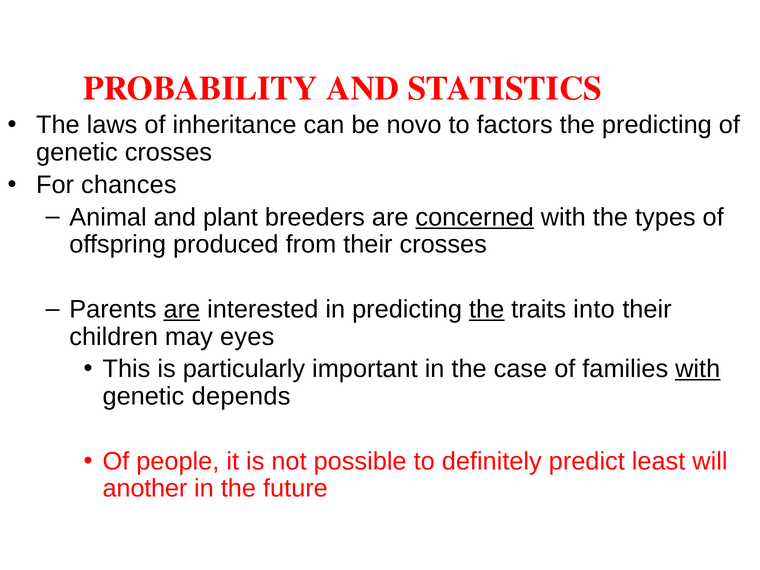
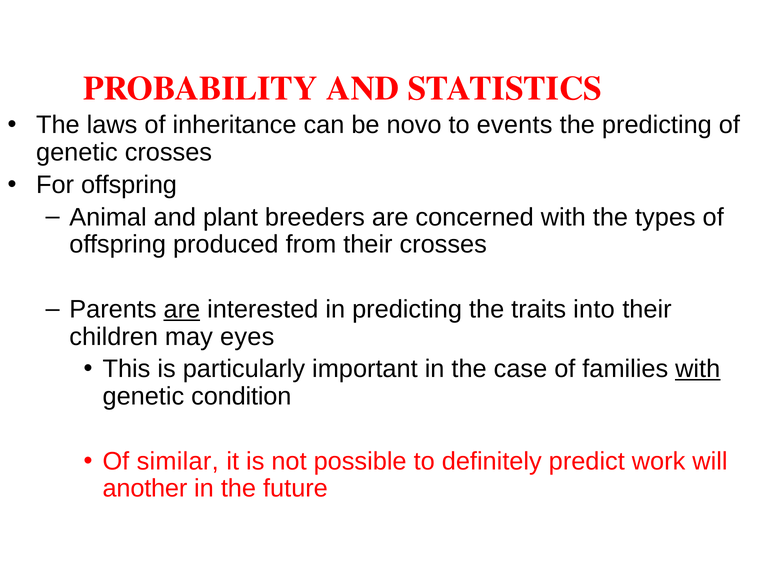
factors: factors -> events
For chances: chances -> offspring
concerned underline: present -> none
the at (487, 309) underline: present -> none
depends: depends -> condition
people: people -> similar
least: least -> work
